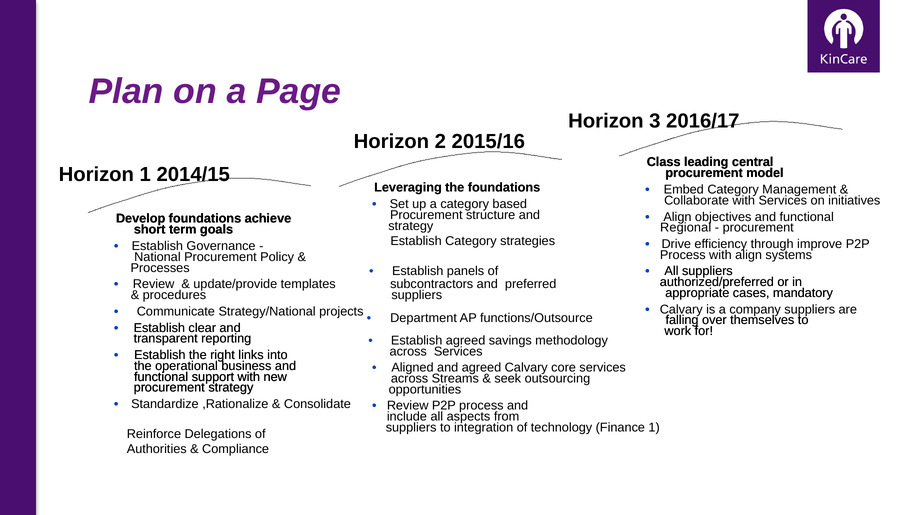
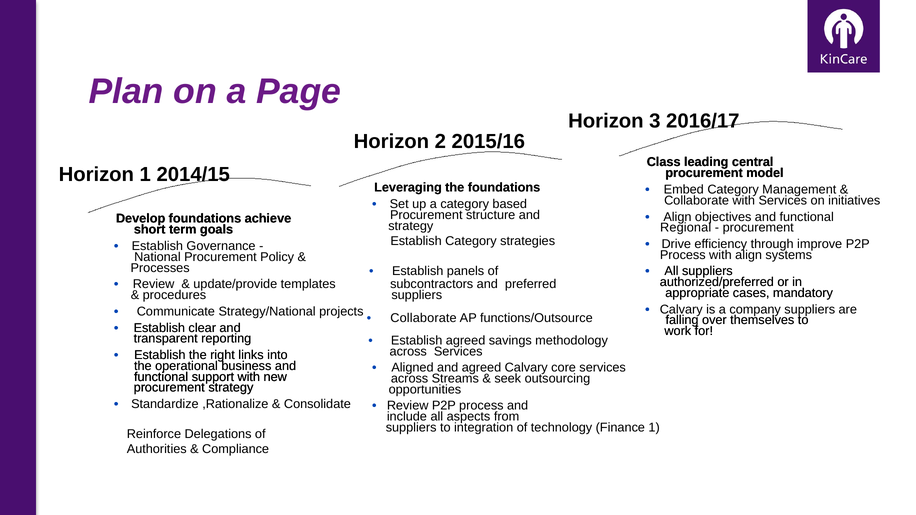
Department at (424, 318): Department -> Collaborate
